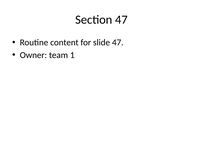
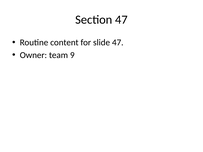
1: 1 -> 9
